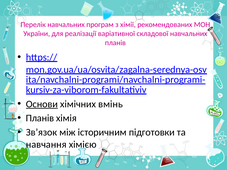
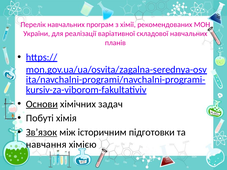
вмінь: вмінь -> задач
Планів at (40, 118): Планів -> Побуті
Зв’язок underline: none -> present
